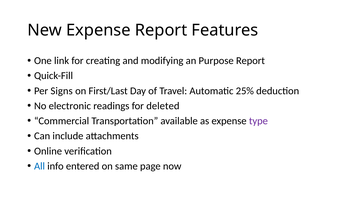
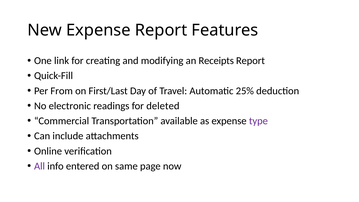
Purpose: Purpose -> Receipts
Signs: Signs -> From
All colour: blue -> purple
